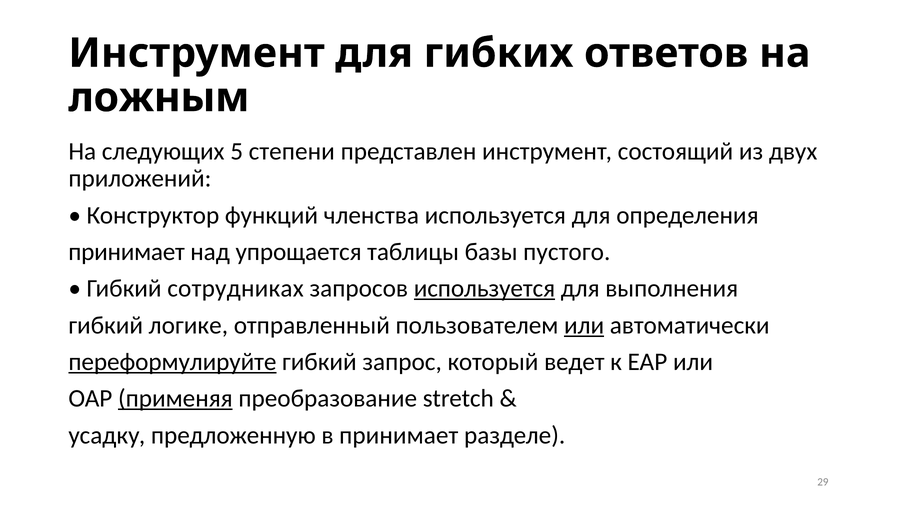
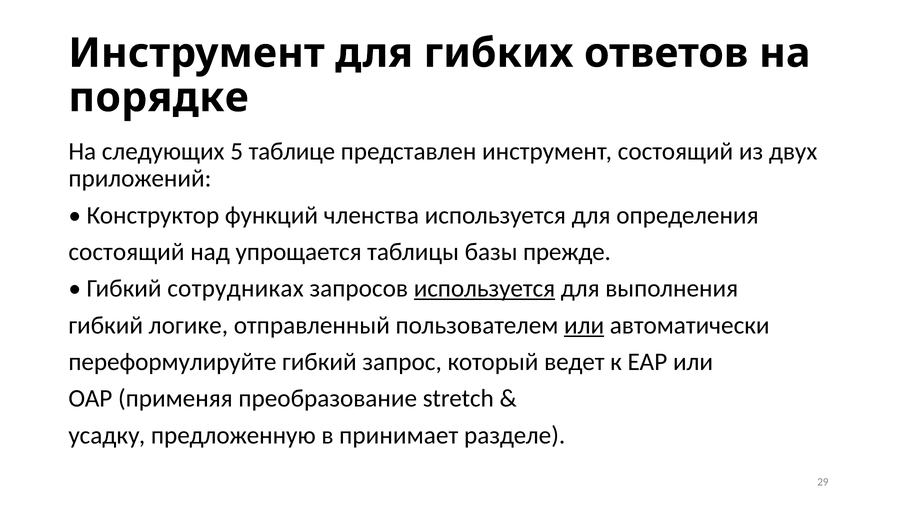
ложным: ложным -> порядке
степени: степени -> таблице
принимает at (127, 252): принимает -> состоящий
пустого: пустого -> прежде
переформулируйте underline: present -> none
применяя underline: present -> none
